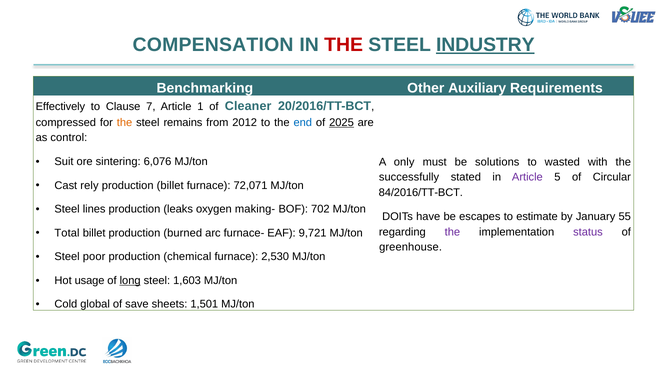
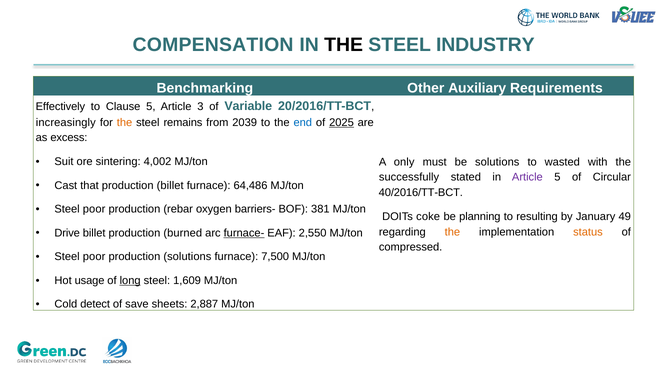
THE at (344, 45) colour: red -> black
INDUSTRY underline: present -> none
Clause 7: 7 -> 5
1: 1 -> 3
Cleaner: Cleaner -> Variable
compressed: compressed -> increasingly
2012: 2012 -> 2039
control: control -> excess
6,076: 6,076 -> 4,002
rely: rely -> that
72,071: 72,071 -> 64,486
84/2016/TT-BCT: 84/2016/TT-BCT -> 40/2016/TT-BCT
lines at (94, 209): lines -> poor
leaks: leaks -> rebar
making-: making- -> barriers-
702: 702 -> 381
have: have -> coke
escapes: escapes -> planning
estimate: estimate -> resulting
55: 55 -> 49
the at (452, 232) colour: purple -> orange
status colour: purple -> orange
Total: Total -> Drive
furnace- underline: none -> present
9,721: 9,721 -> 2,550
greenhouse: greenhouse -> compressed
production chemical: chemical -> solutions
2,530: 2,530 -> 7,500
1,603: 1,603 -> 1,609
global: global -> detect
1,501: 1,501 -> 2,887
